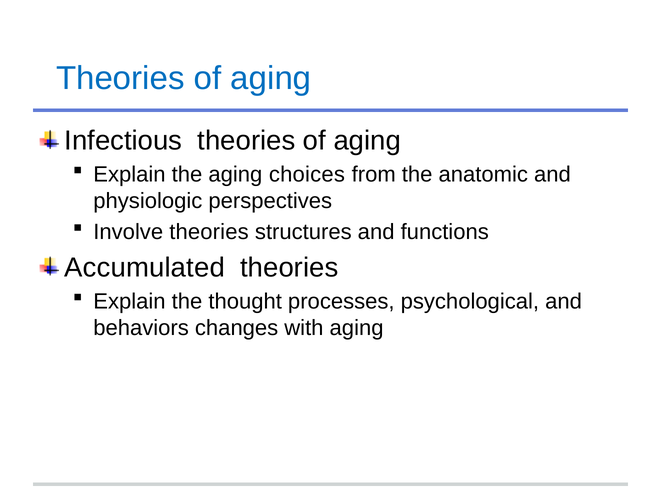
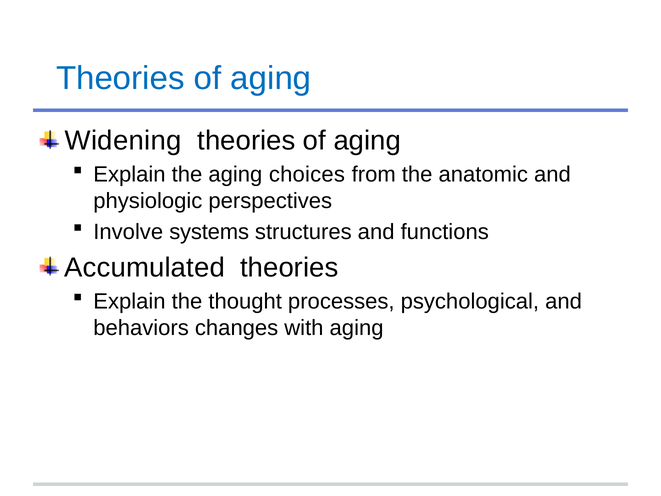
Infectious: Infectious -> Widening
Involve theories: theories -> systems
